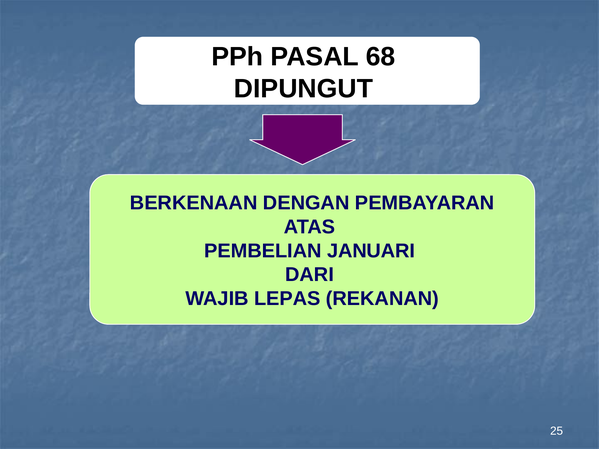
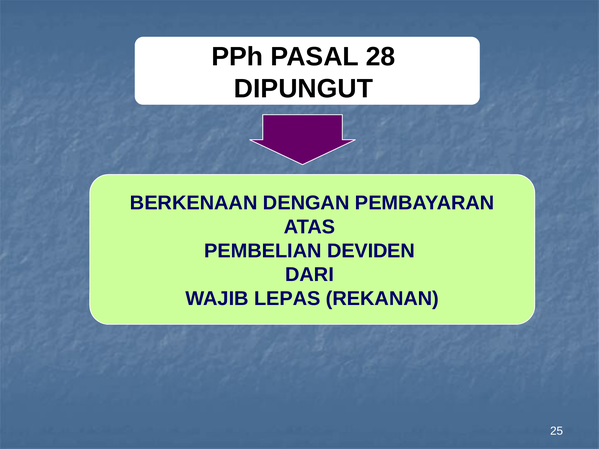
68: 68 -> 28
JANUARI: JANUARI -> DEVIDEN
